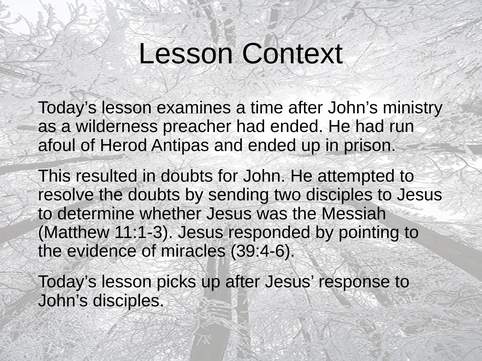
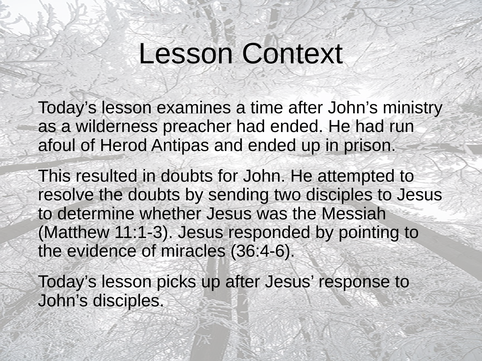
39:4-6: 39:4-6 -> 36:4-6
